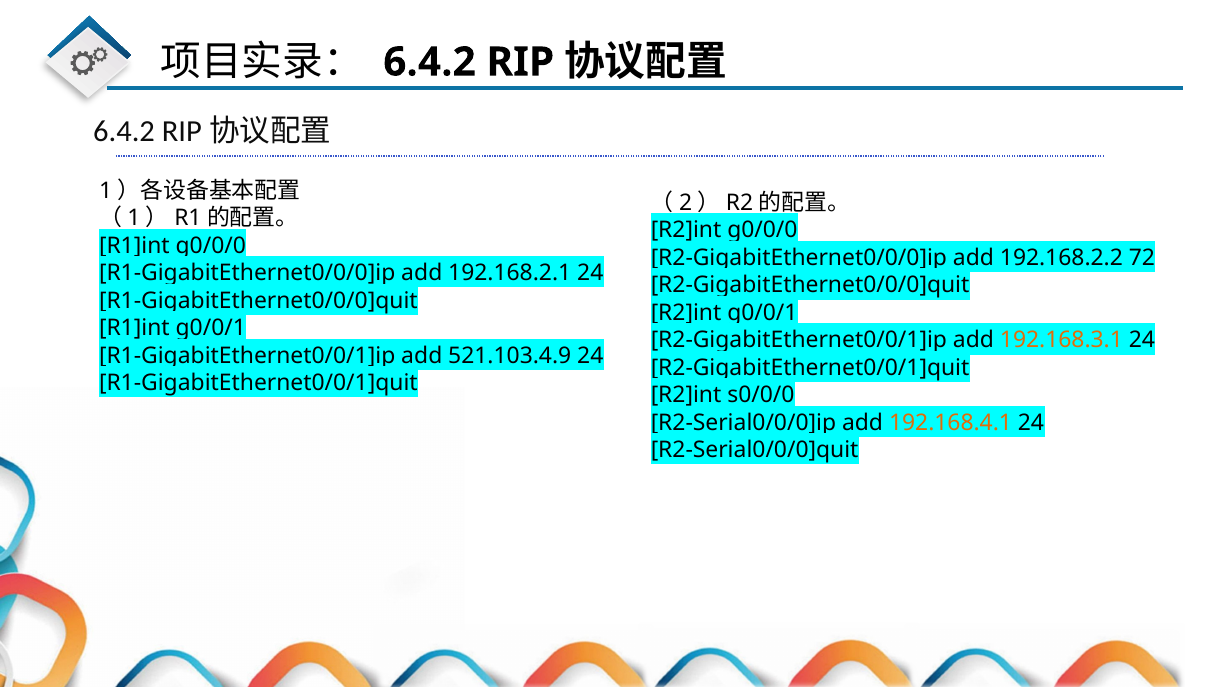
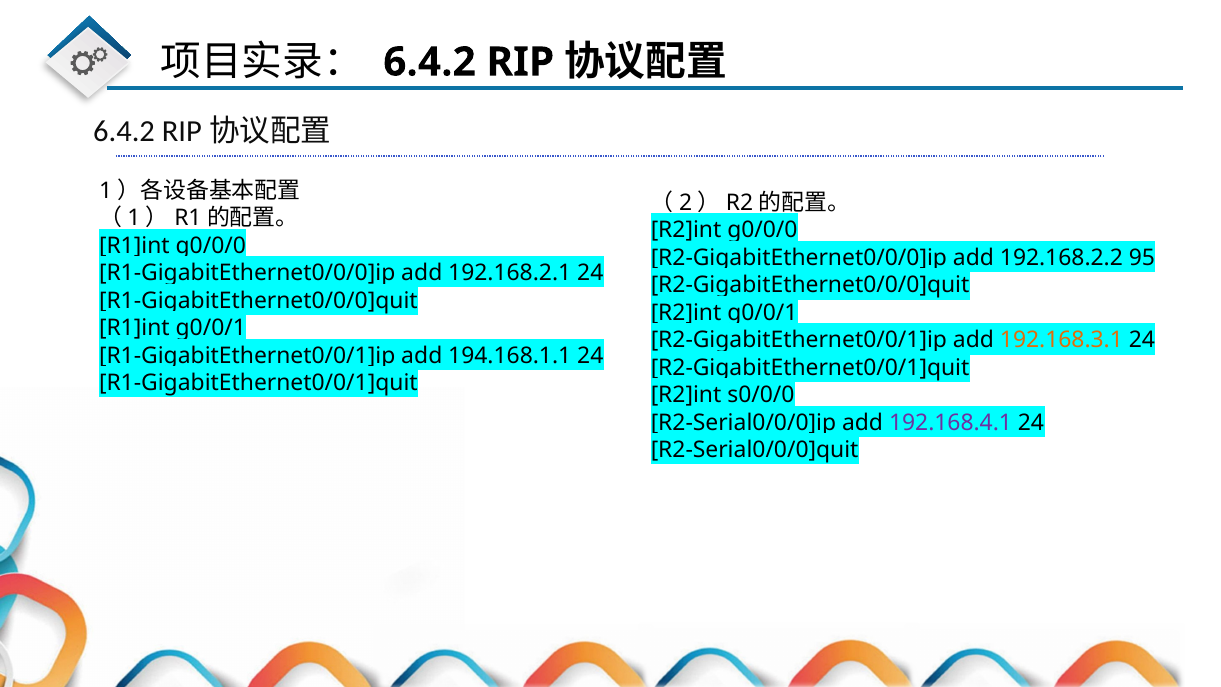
72: 72 -> 95
521.103.4.9: 521.103.4.9 -> 194.168.1.1
192.168.4.1 colour: orange -> purple
